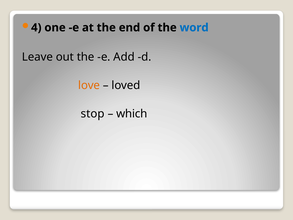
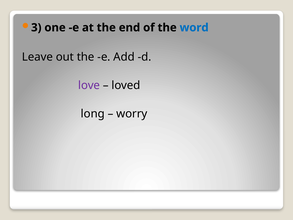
4: 4 -> 3
love colour: orange -> purple
stop: stop -> long
which: which -> worry
